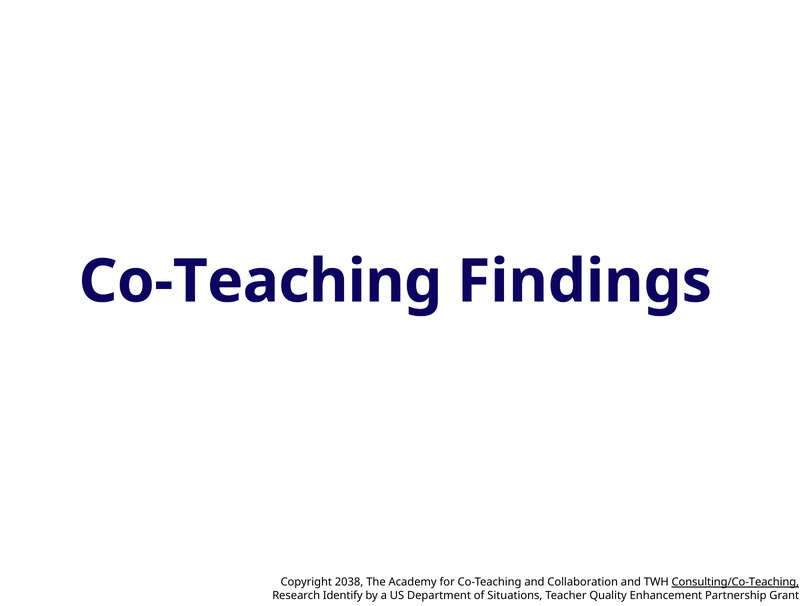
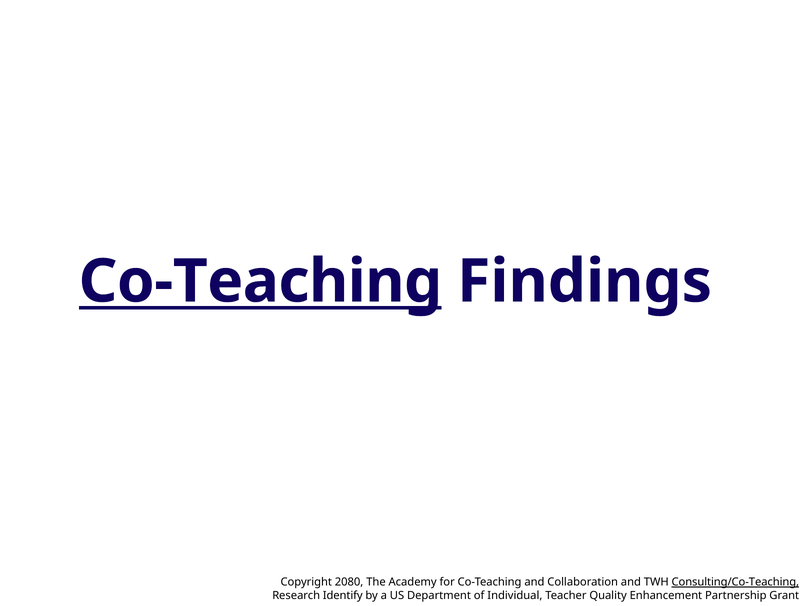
Co-Teaching at (260, 281) underline: none -> present
2038: 2038 -> 2080
Situations: Situations -> Individual
